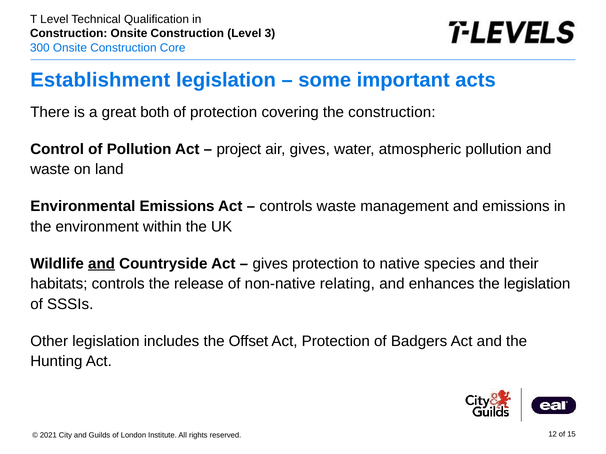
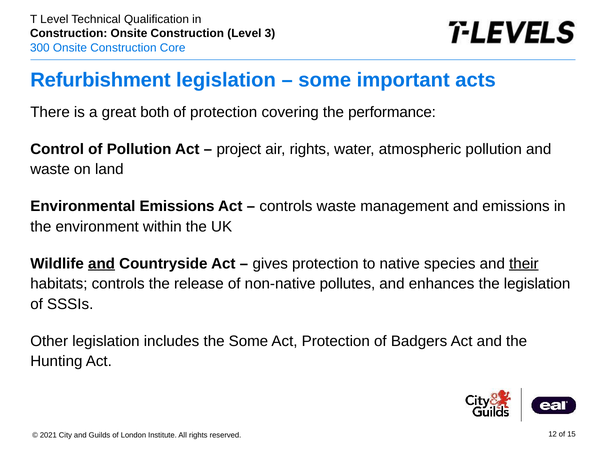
Establishment: Establishment -> Refurbishment
the construction: construction -> performance
air gives: gives -> rights
their underline: none -> present
relating: relating -> pollutes
the Offset: Offset -> Some
